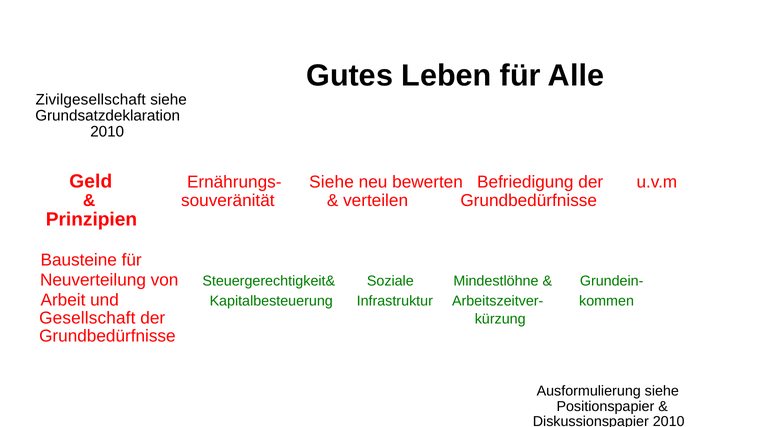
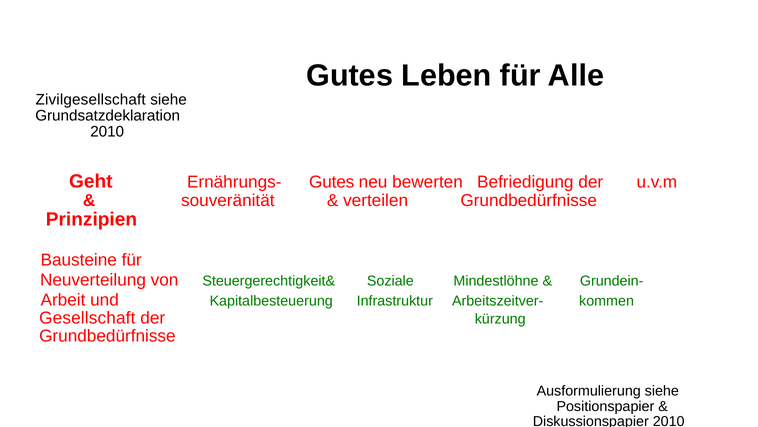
Geld: Geld -> Geht
Ernährungs- Siehe: Siehe -> Gutes
